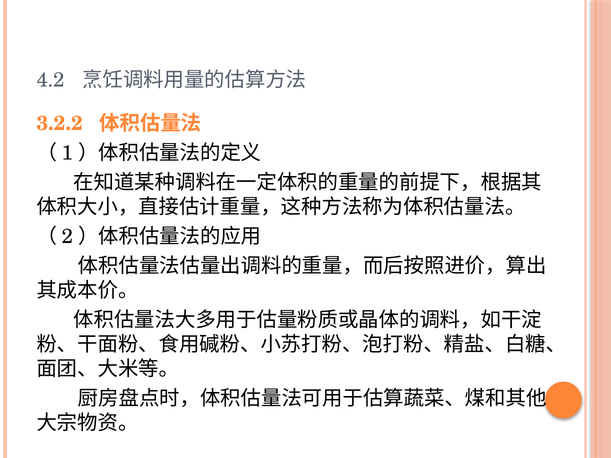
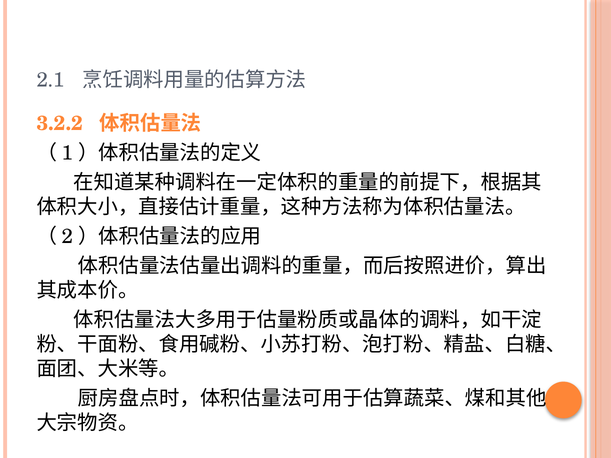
4.2: 4.2 -> 2.1
